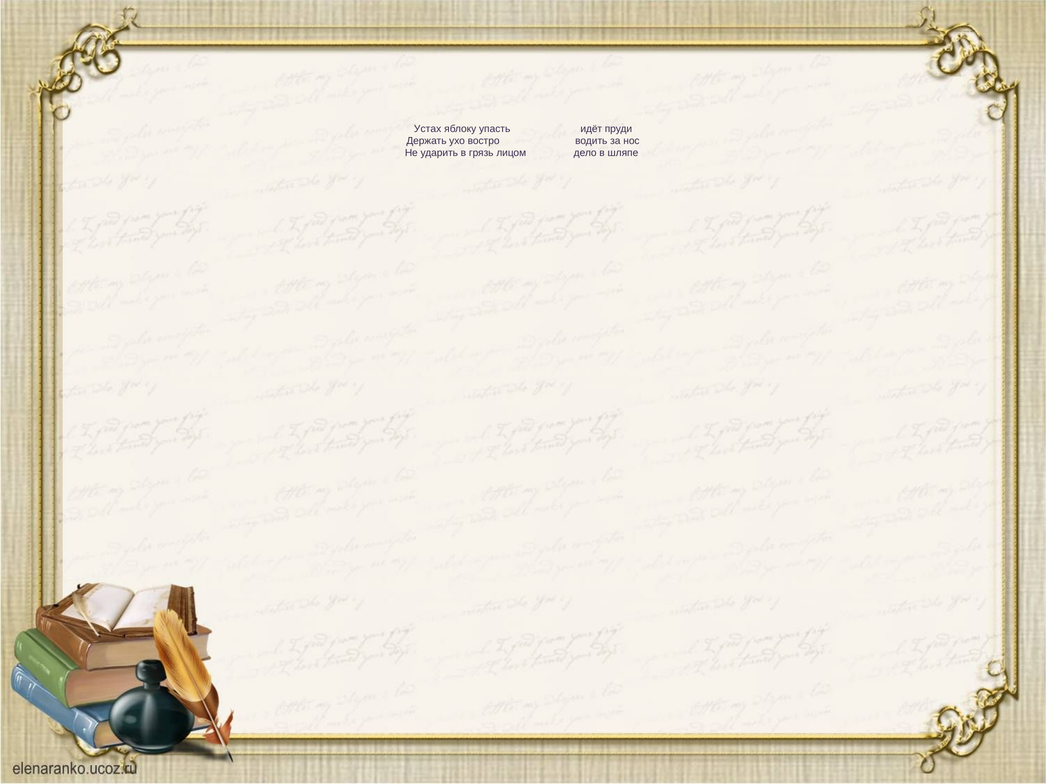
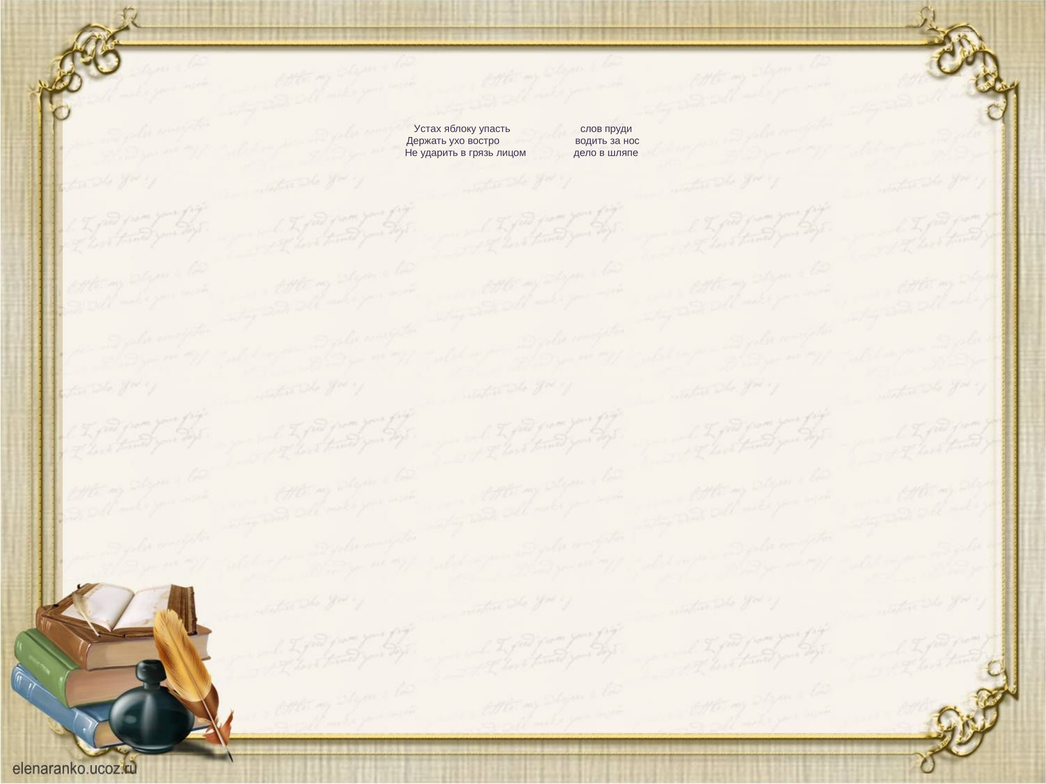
идёт: идёт -> слов
